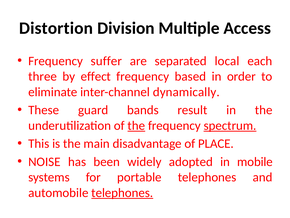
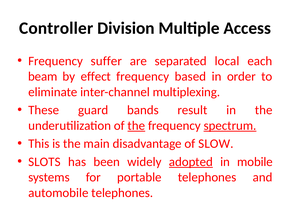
Distortion: Distortion -> Controller
three: three -> beam
dynamically: dynamically -> multiplexing
PLACE: PLACE -> SLOW
NOISE: NOISE -> SLOTS
adopted underline: none -> present
telephones at (122, 192) underline: present -> none
